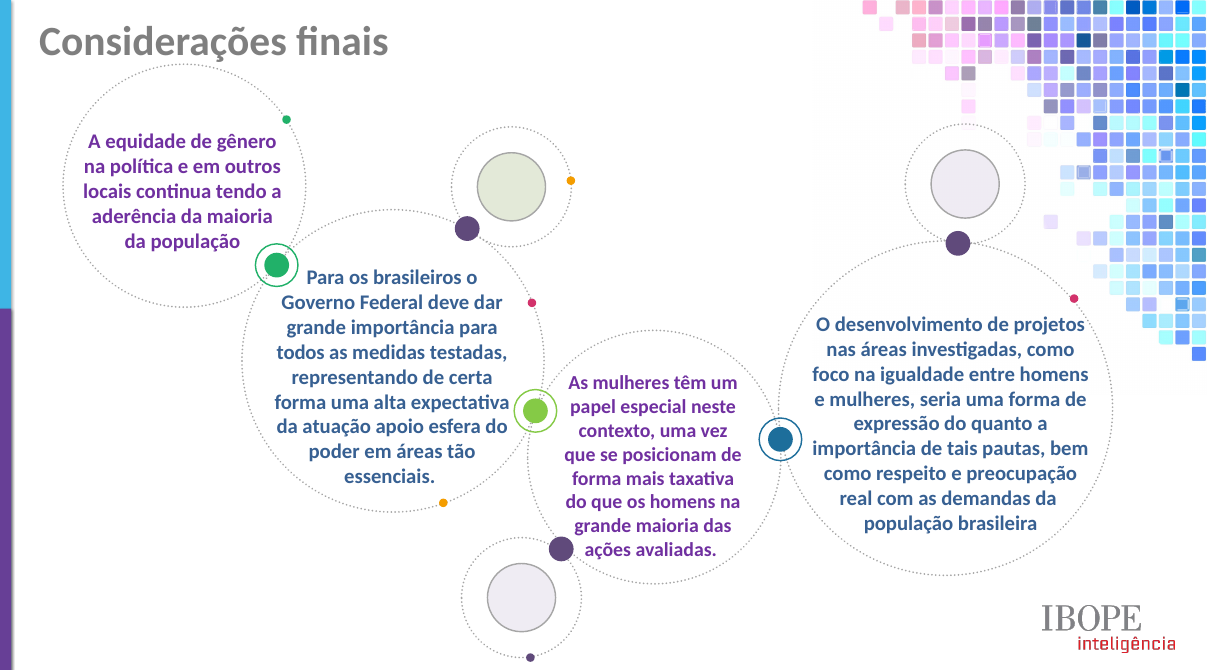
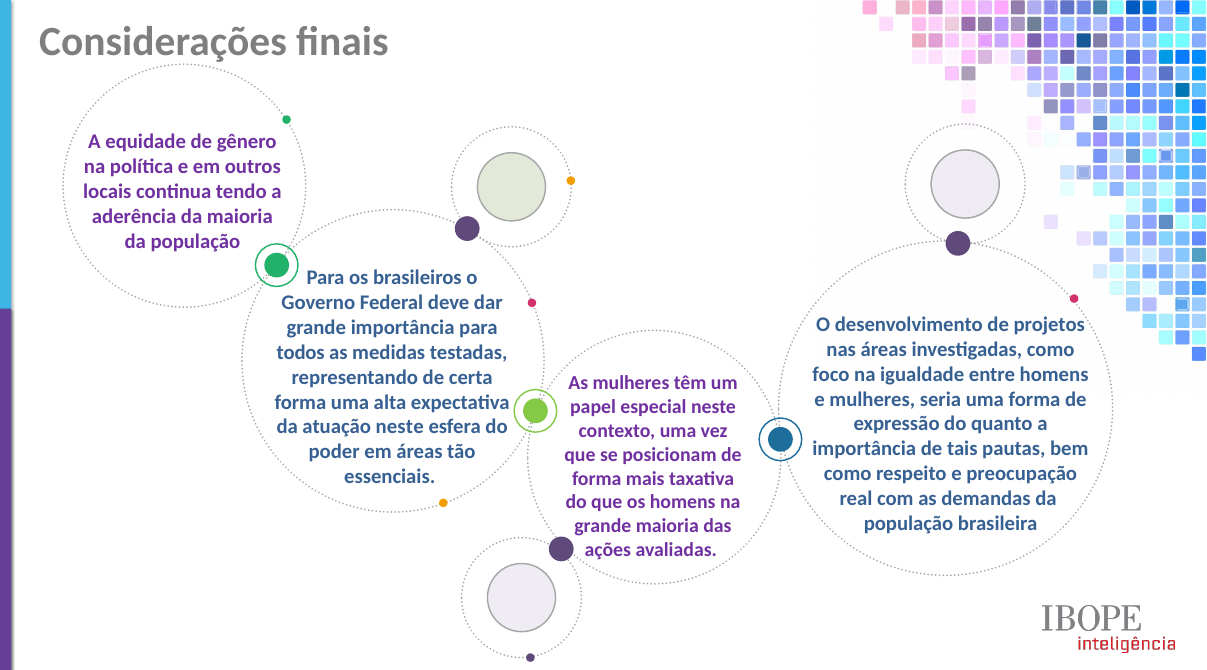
atuação apoio: apoio -> neste
